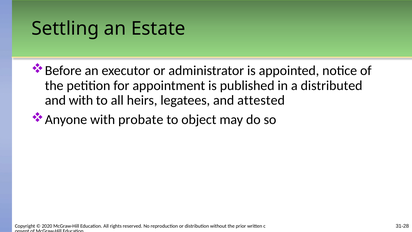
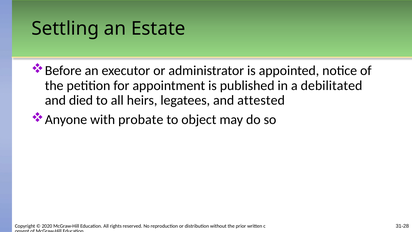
distributed: distributed -> debilitated
and with: with -> died
